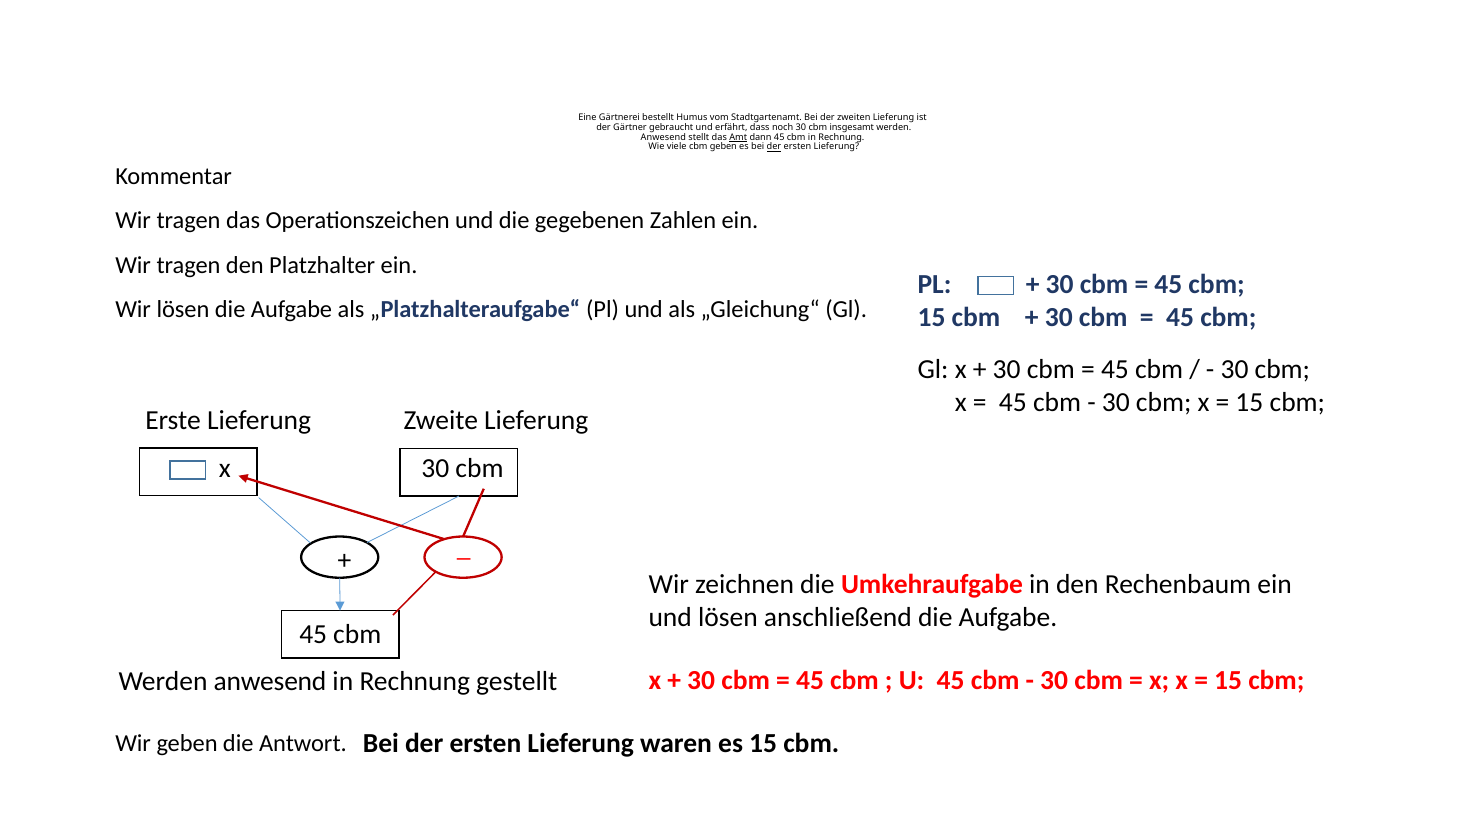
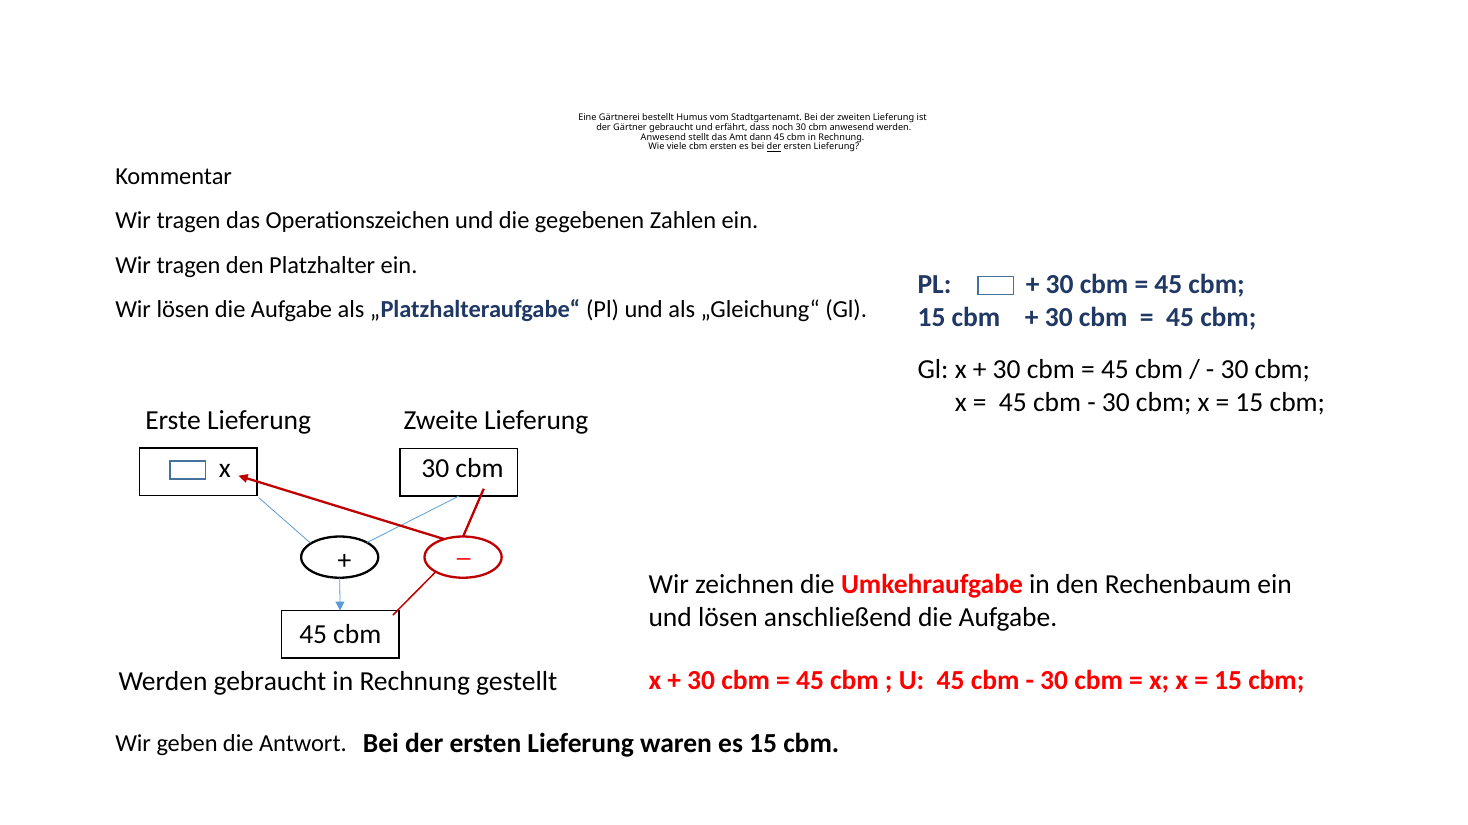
cbm insgesamt: insgesamt -> anwesend
Amt underline: present -> none
cbm geben: geben -> ersten
anwesend at (270, 682): anwesend -> gebraucht
